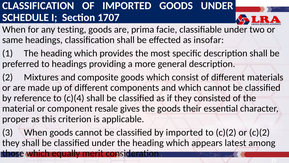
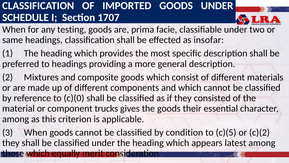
c)(4: c)(4 -> c)(0
resale: resale -> trucks
proper at (16, 119): proper -> among
by imported: imported -> condition
to c)(2: c)(2 -> c)(5
